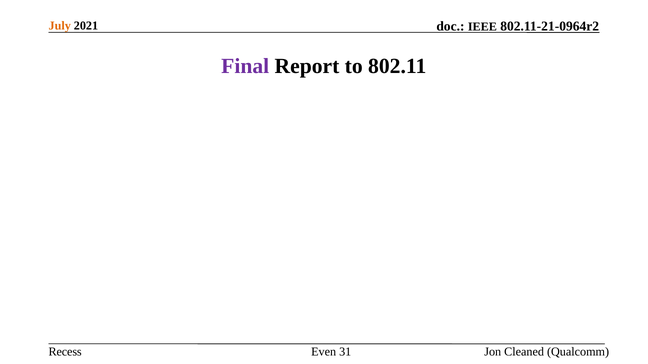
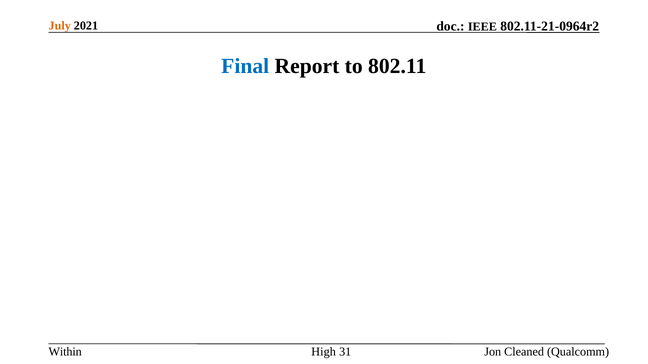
Final colour: purple -> blue
Recess: Recess -> Within
Even: Even -> High
